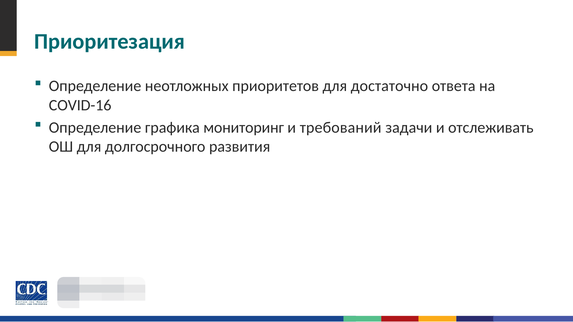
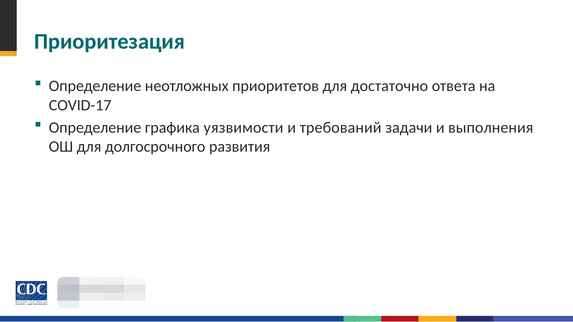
COVID-16: COVID-16 -> COVID-17
мониторинг: мониторинг -> уязвимости
отслеживать: отслеживать -> выполнения
